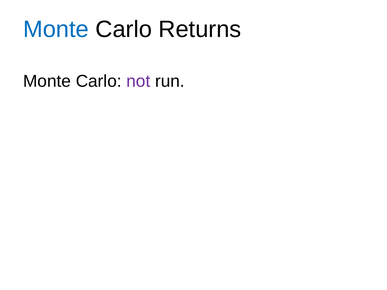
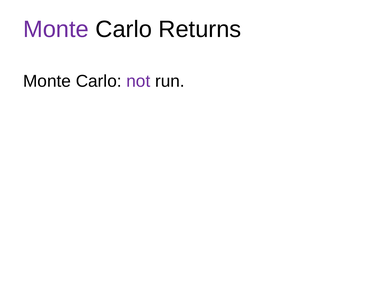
Monte at (56, 29) colour: blue -> purple
